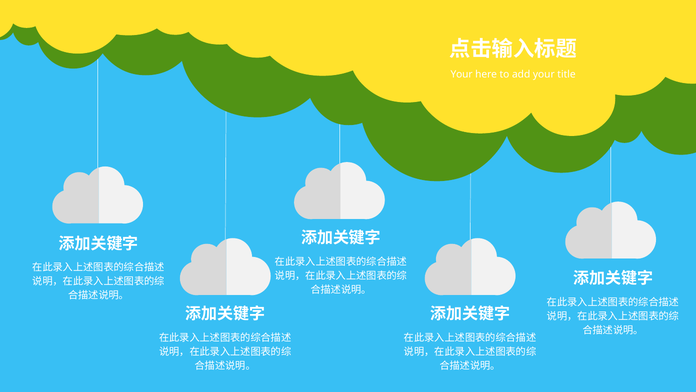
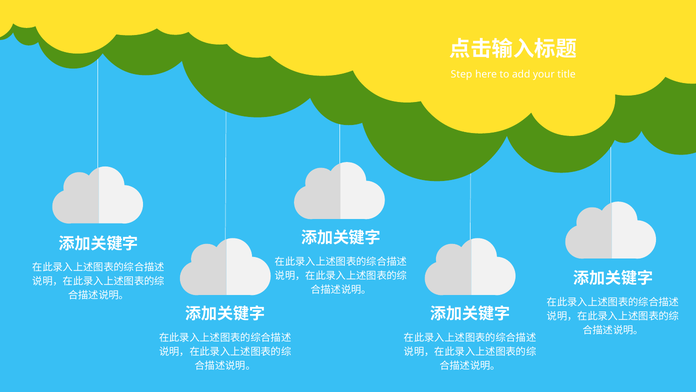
Your at (462, 74): Your -> Step
